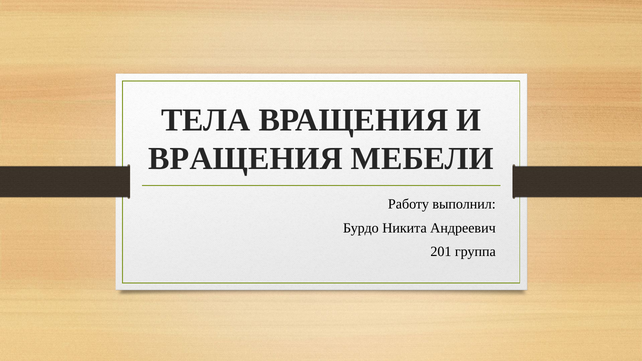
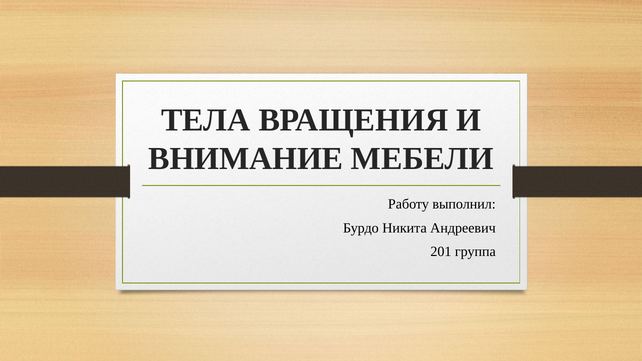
ВРАЩЕНИЯ at (246, 159): ВРАЩЕНИЯ -> ВНИМАНИЕ
